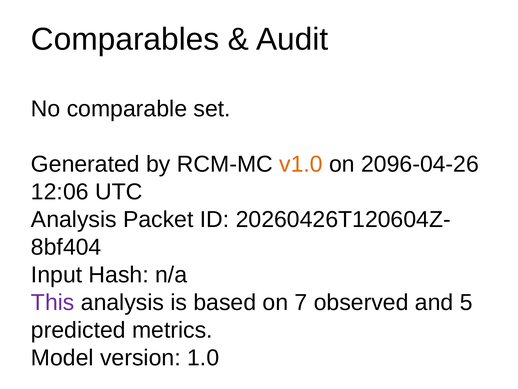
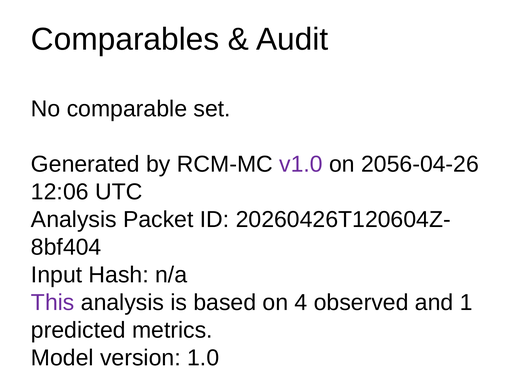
v1.0 colour: orange -> purple
2096-04-26: 2096-04-26 -> 2056-04-26
7: 7 -> 4
5: 5 -> 1
